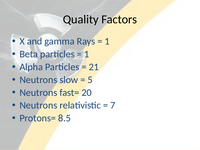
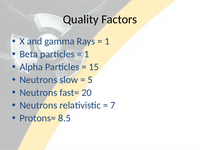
21: 21 -> 15
